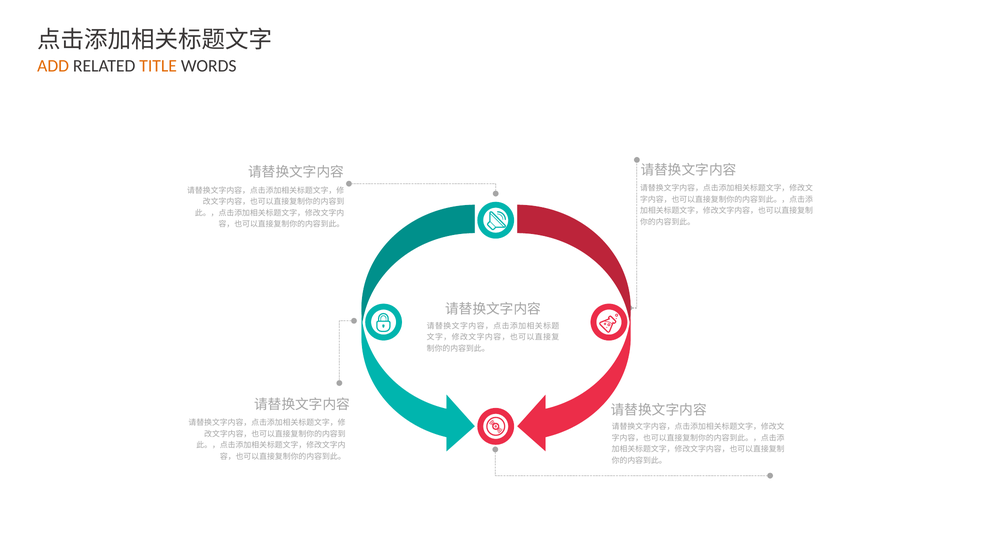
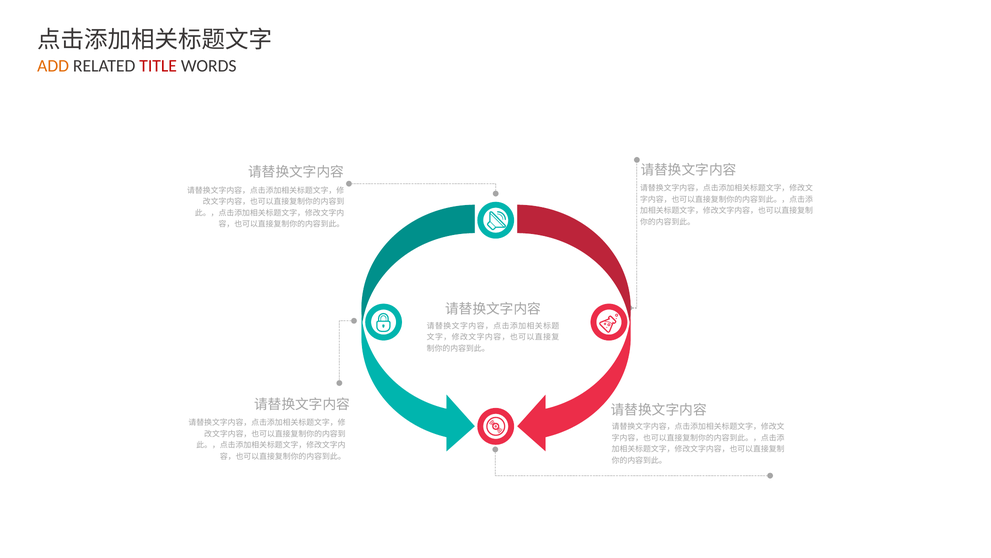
TITLE colour: orange -> red
